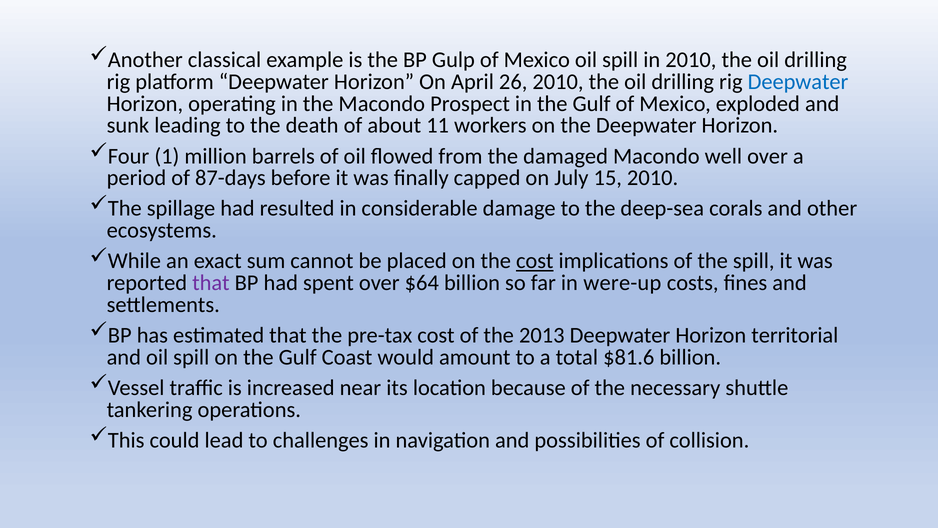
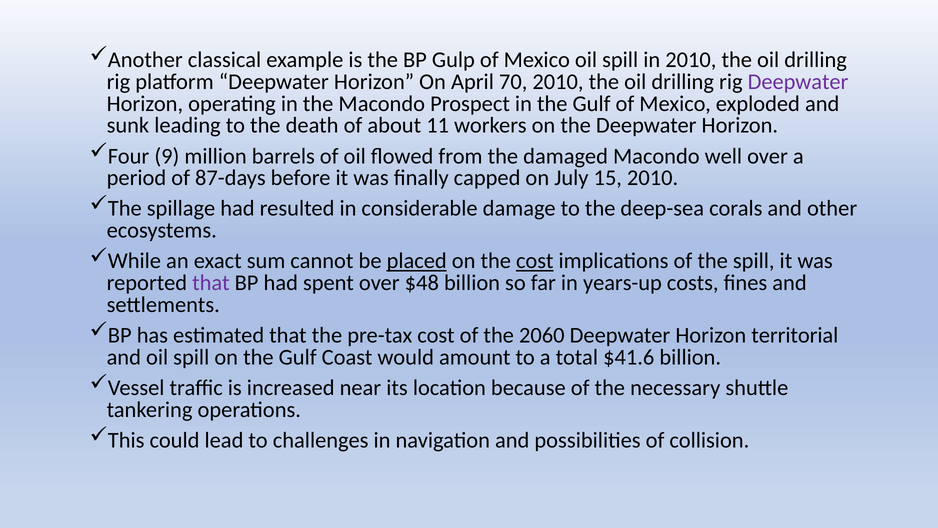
26: 26 -> 70
Deepwater at (798, 82) colour: blue -> purple
1: 1 -> 9
placed underline: none -> present
$64: $64 -> $48
were-up: were-up -> years-up
2013: 2013 -> 2060
$81.6: $81.6 -> $41.6
